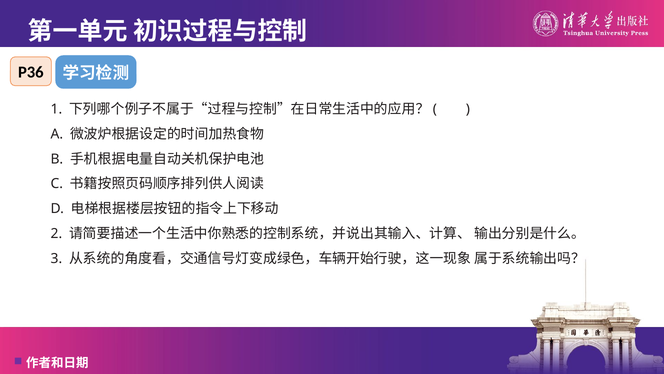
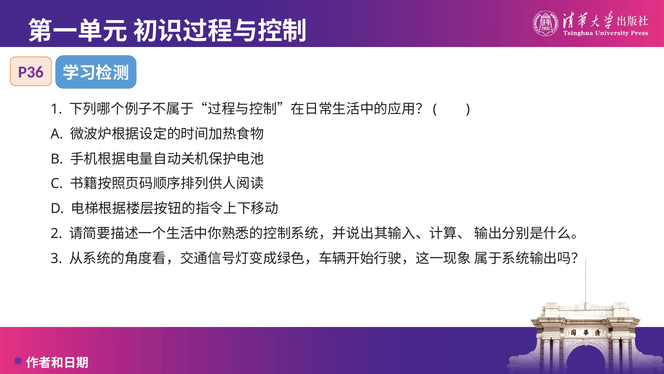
P36 colour: black -> purple
